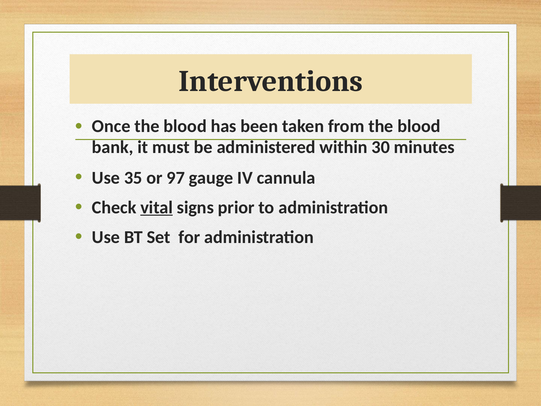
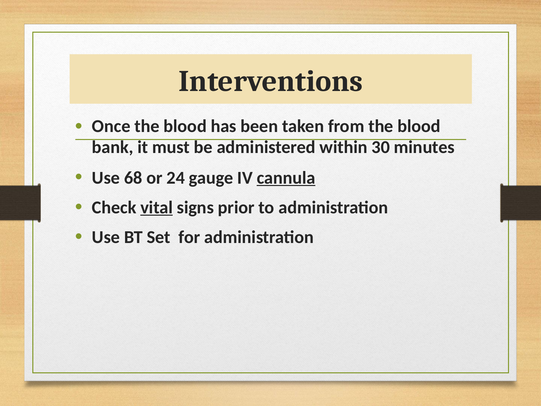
35: 35 -> 68
97: 97 -> 24
cannula underline: none -> present
